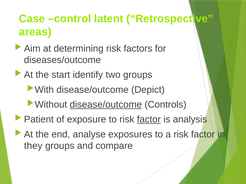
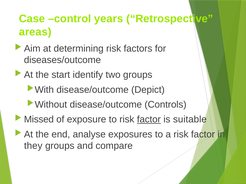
latent: latent -> years
disease/outcome at (106, 105) underline: present -> none
Patient: Patient -> Missed
analysis: analysis -> suitable
